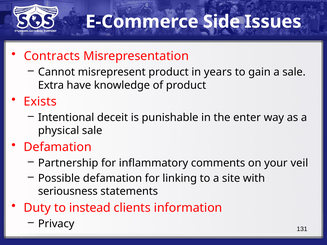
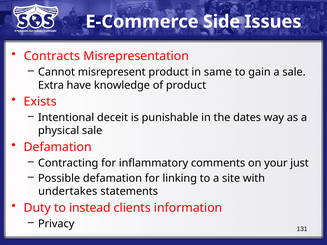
years: years -> same
enter: enter -> dates
Partnership: Partnership -> Contracting
veil: veil -> just
seriousness: seriousness -> undertakes
